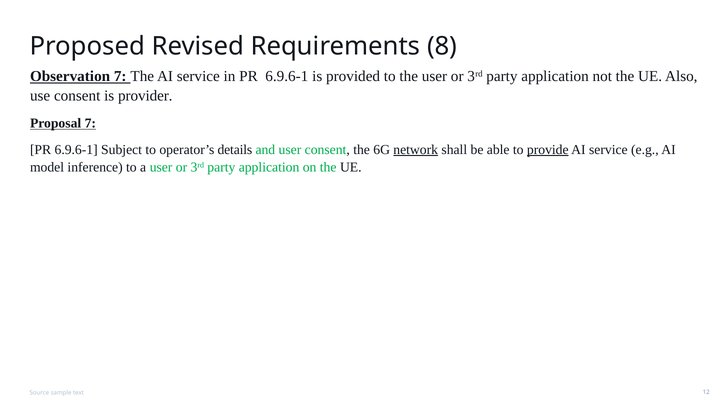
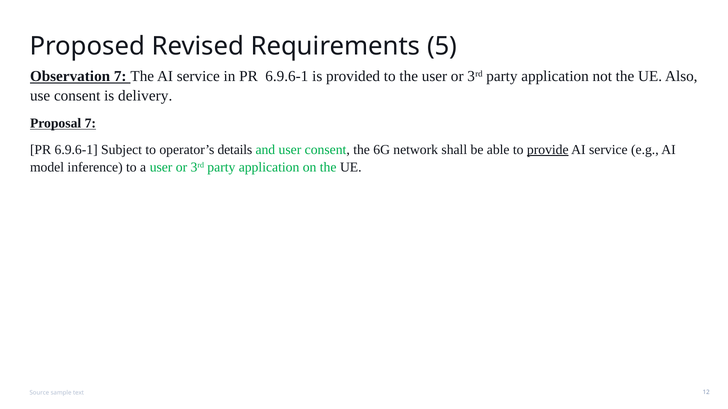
8: 8 -> 5
provider: provider -> delivery
network underline: present -> none
